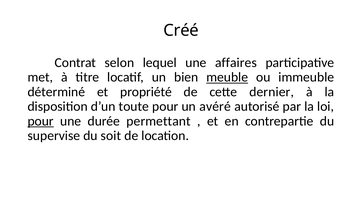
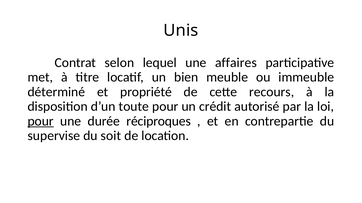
Créé: Créé -> Unis
meuble underline: present -> none
dernier: dernier -> recours
avéré: avéré -> crédit
permettant: permettant -> réciproques
